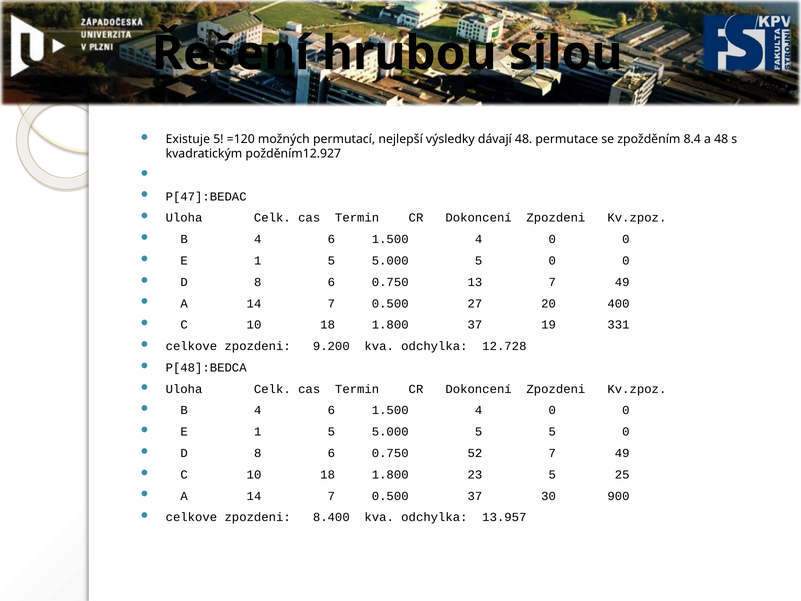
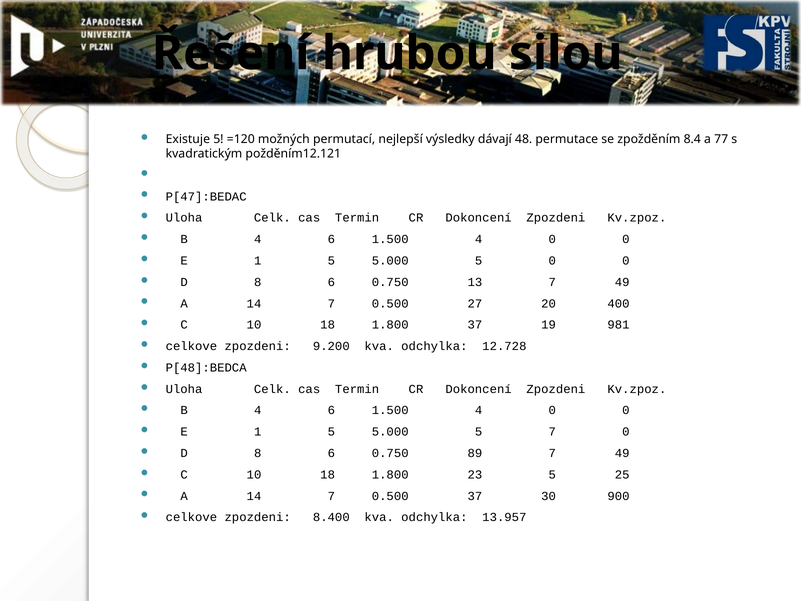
a 48: 48 -> 77
požděním12.927: požděním12.927 -> požděním12.121
331: 331 -> 981
5 5: 5 -> 7
52: 52 -> 89
